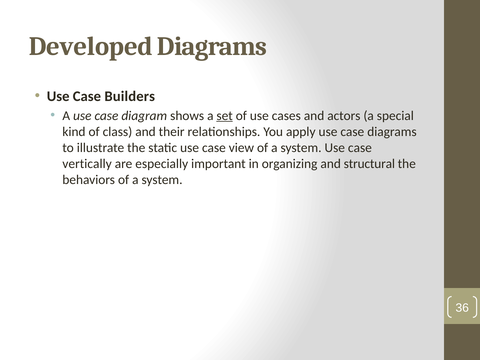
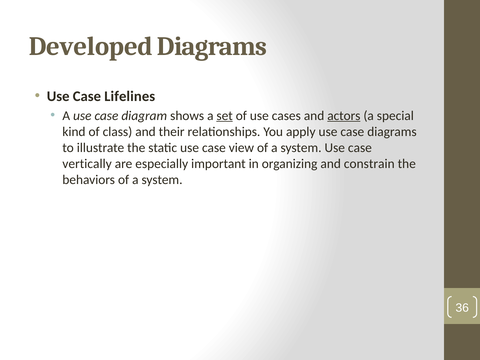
Builders: Builders -> Lifelines
actors underline: none -> present
structural: structural -> constrain
